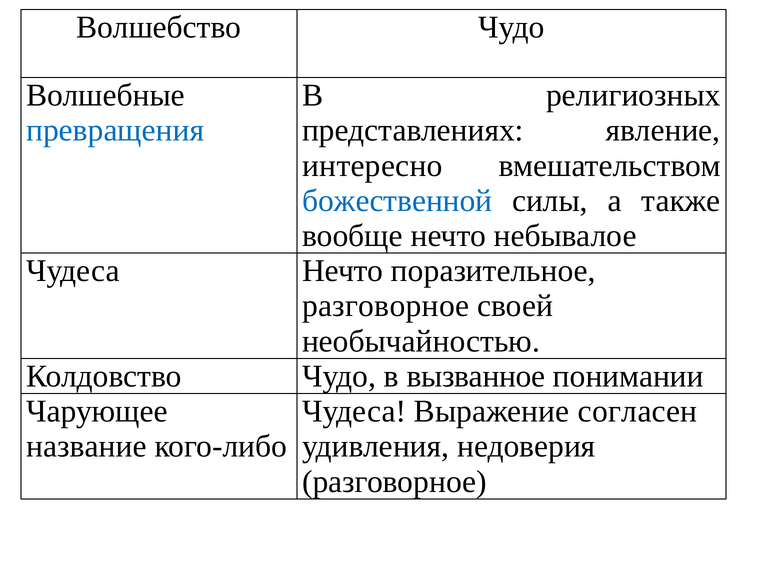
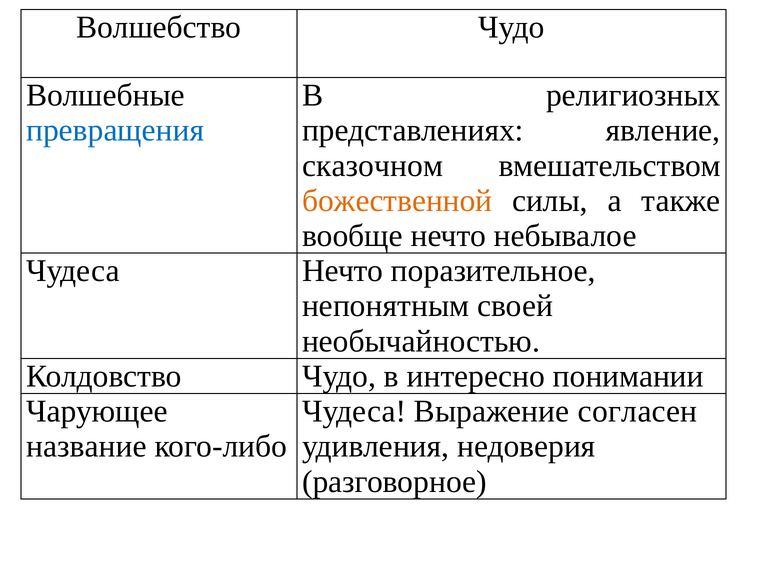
интересно: интересно -> сказочном
божественной colour: blue -> orange
разговорное at (386, 306): разговорное -> непонятным
вызванное: вызванное -> интересно
